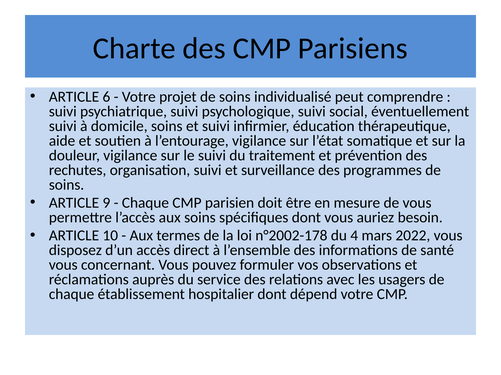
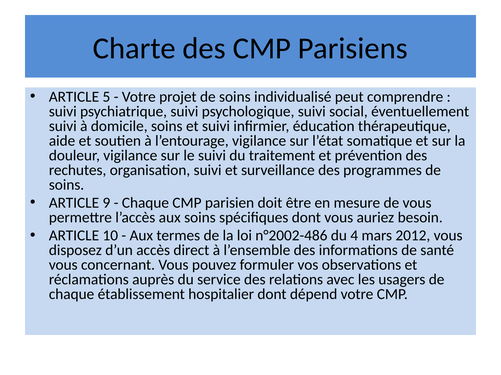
6: 6 -> 5
n°2002-178: n°2002-178 -> n°2002-486
2022: 2022 -> 2012
